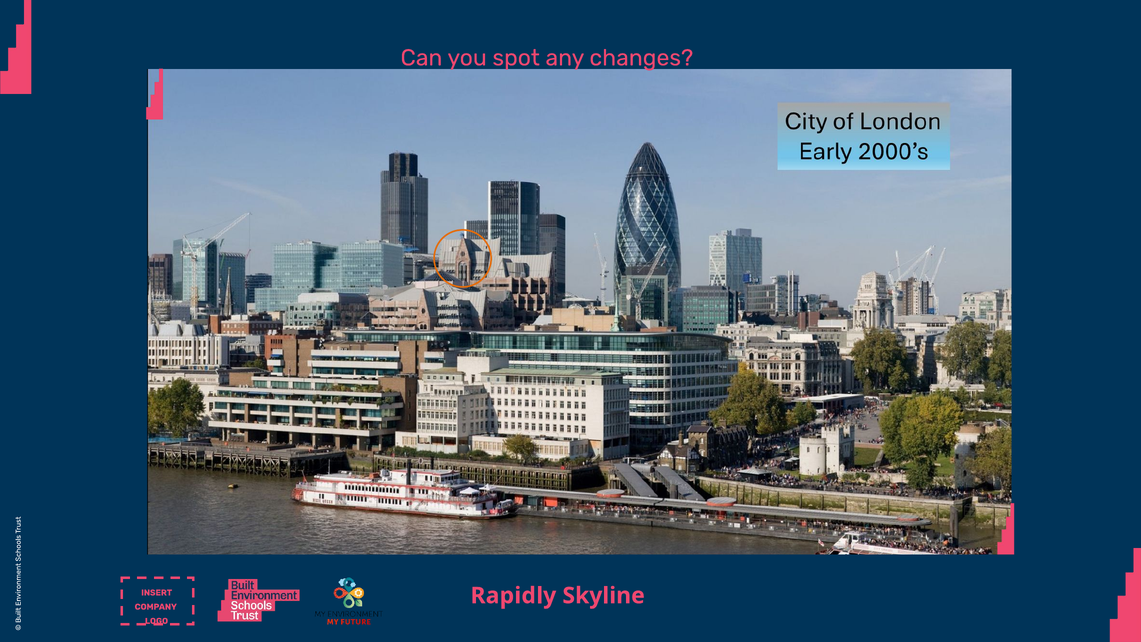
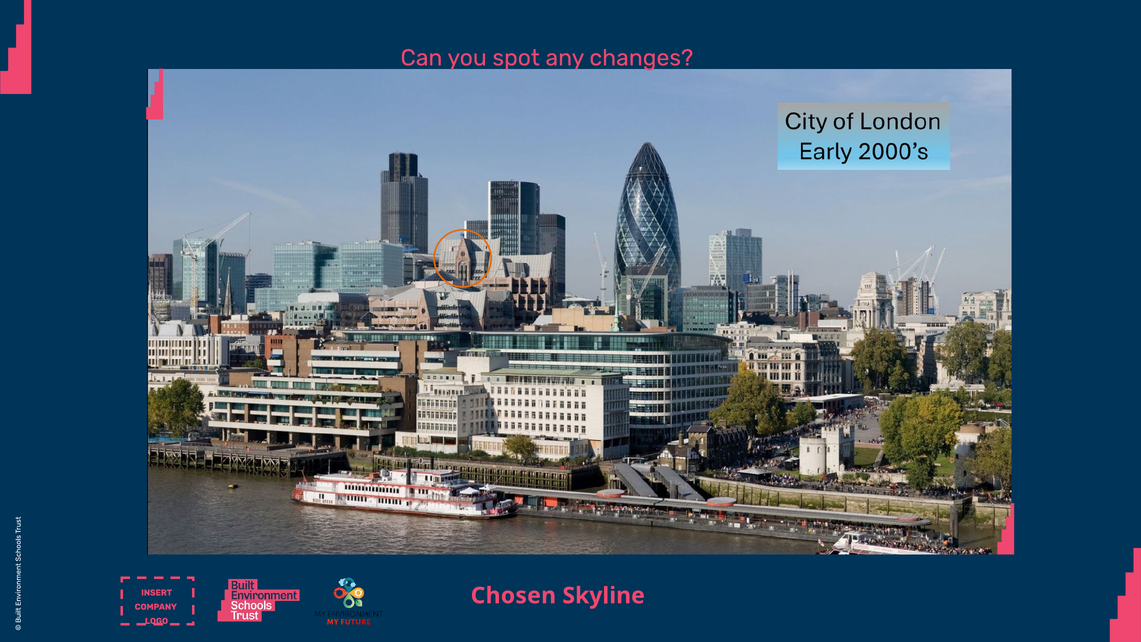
Rapidly: Rapidly -> Chosen
